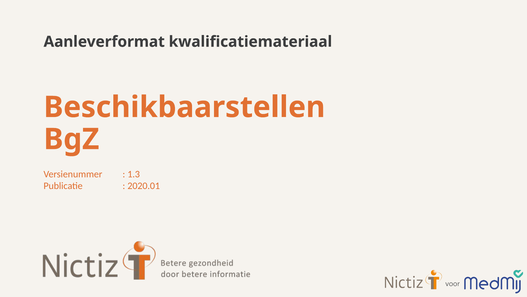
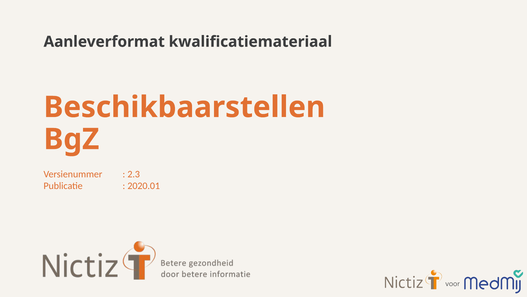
1.3: 1.3 -> 2.3
